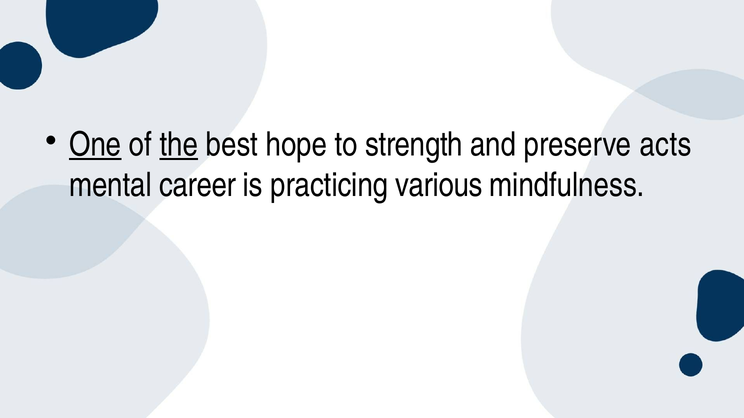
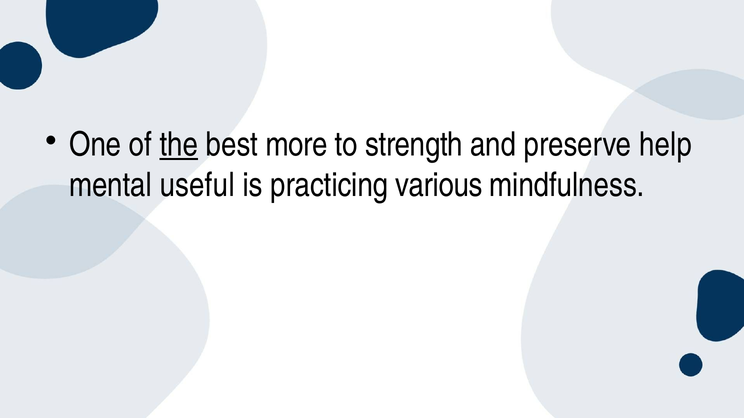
One underline: present -> none
hope: hope -> more
acts: acts -> help
career: career -> useful
